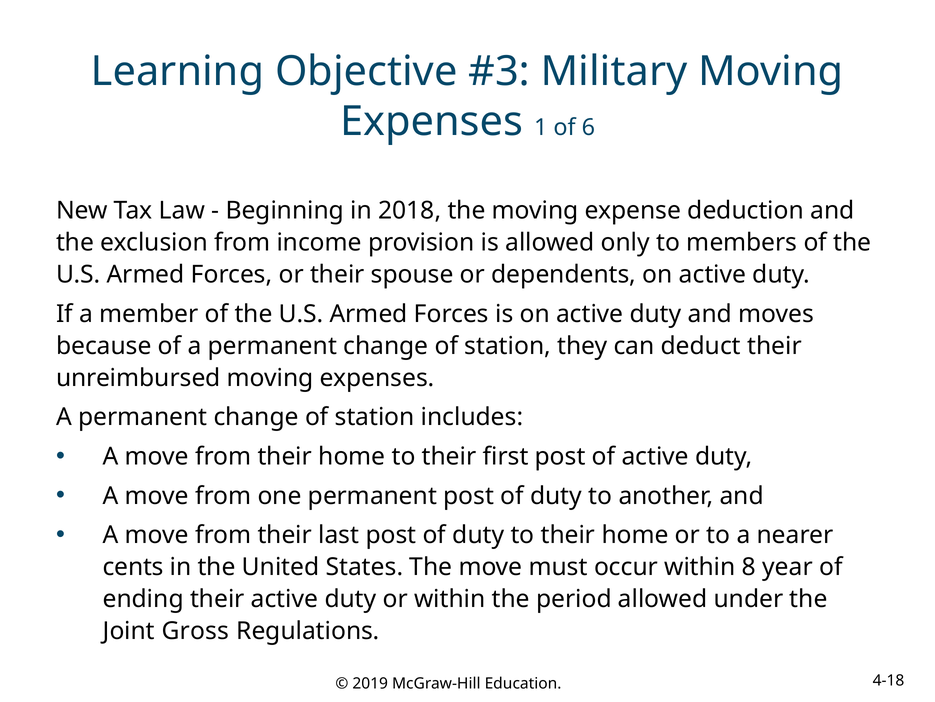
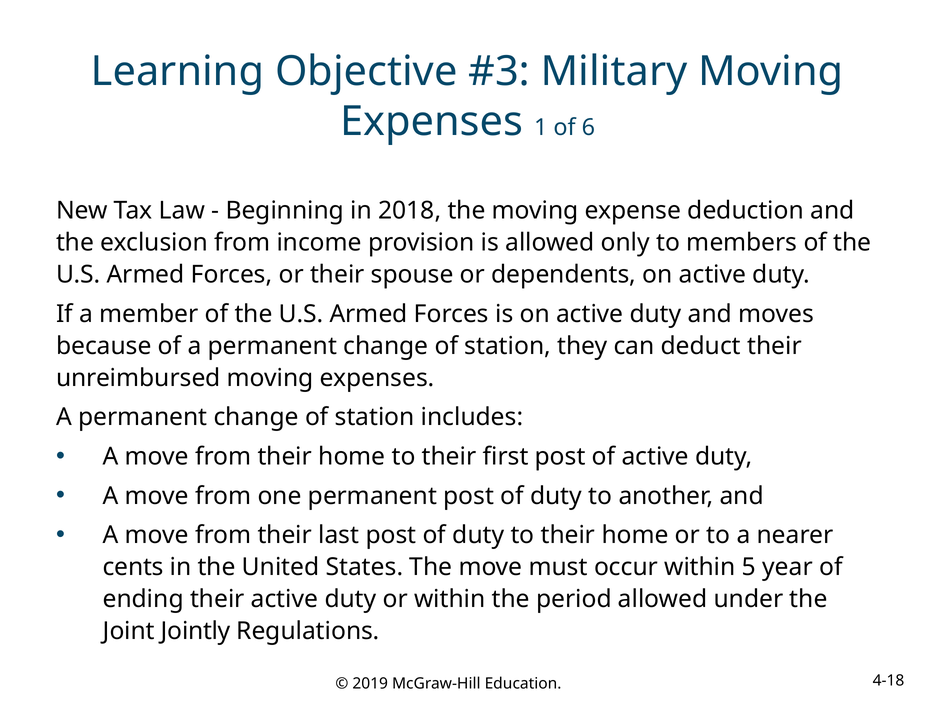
8: 8 -> 5
Gross: Gross -> Jointly
